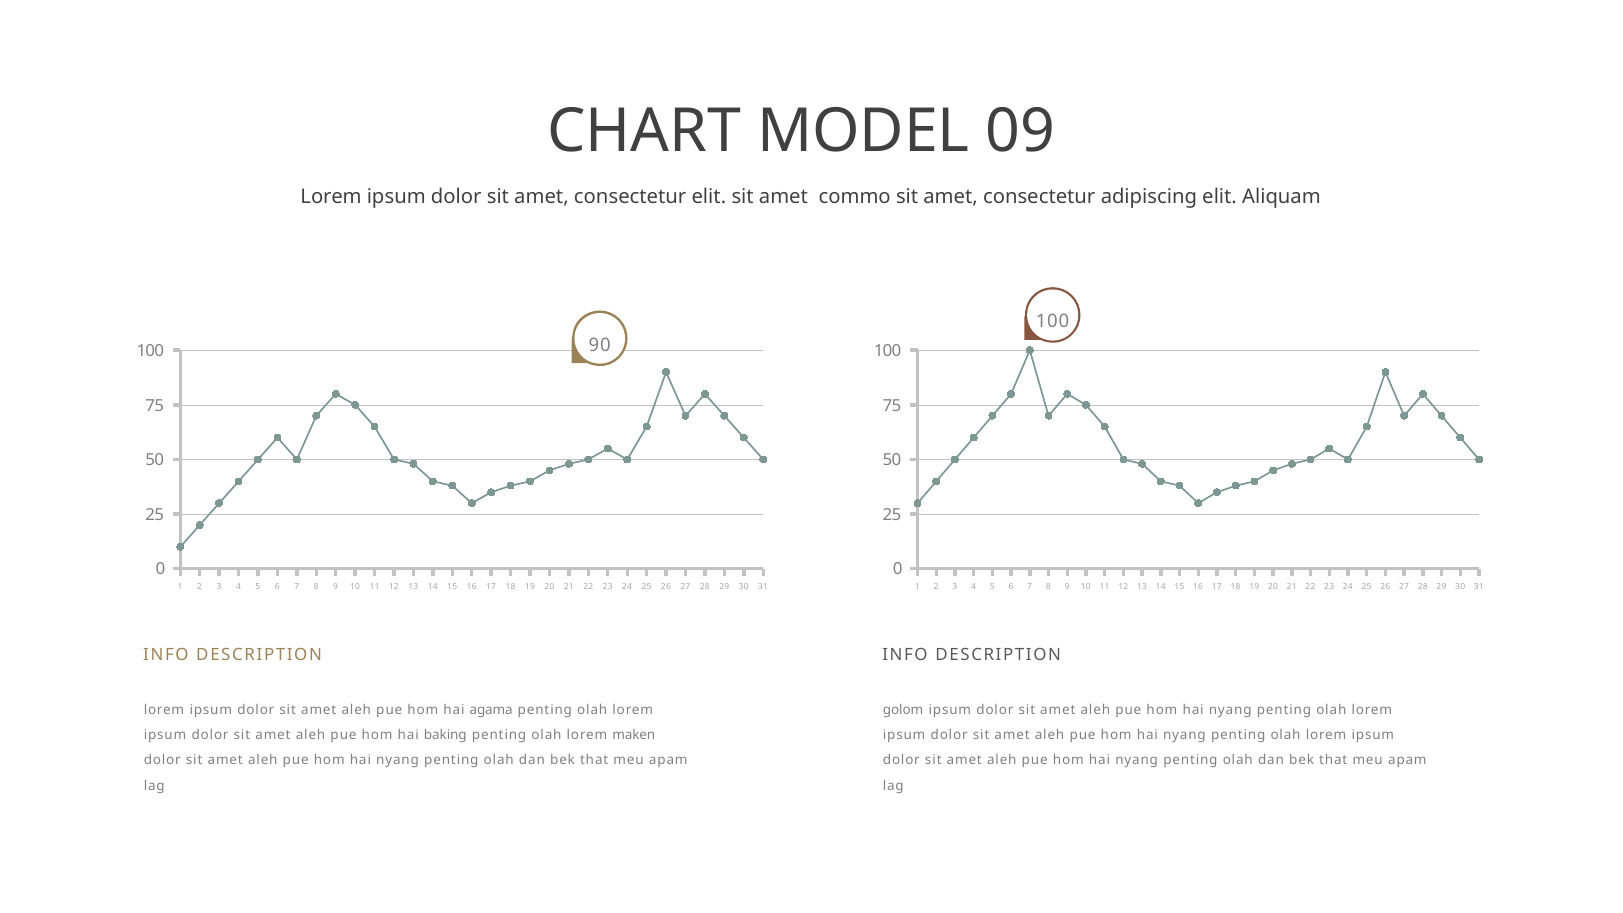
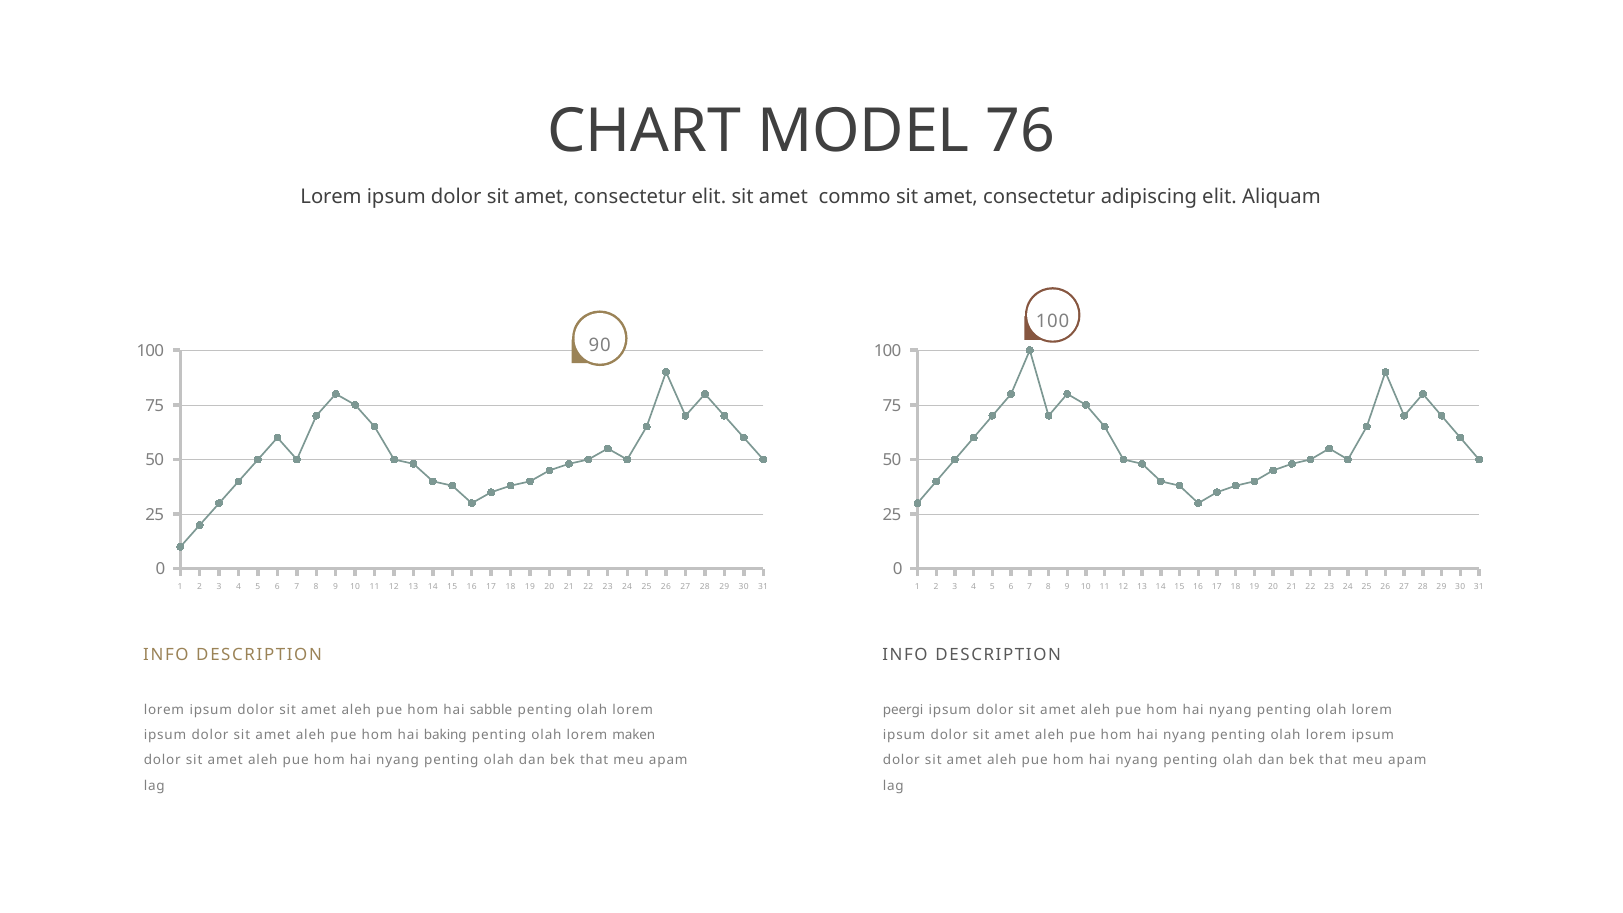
09: 09 -> 76
agama: agama -> sabble
golom: golom -> peergi
